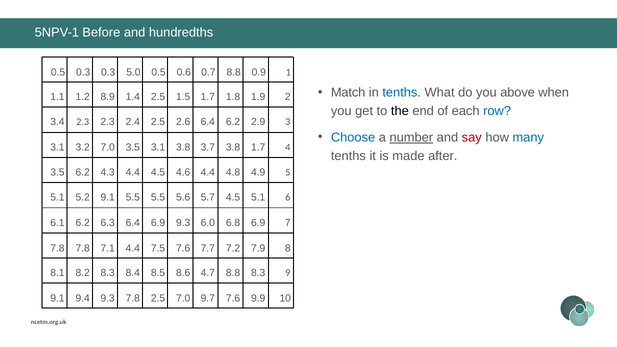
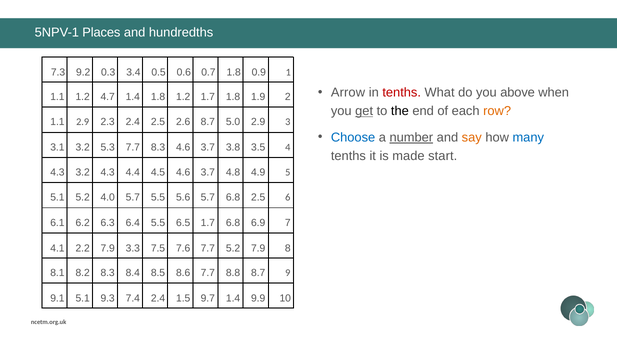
Before: Before -> Places
0.5 at (58, 72): 0.5 -> 7.3
0.3 at (83, 72): 0.3 -> 9.2
5.0: 5.0 -> 3.4
8.8 at (234, 72): 8.8 -> 1.8
Match: Match -> Arrow
tenths at (402, 93) colour: blue -> red
8.9: 8.9 -> 4.7
2.5 at (158, 97): 2.5 -> 1.8
1.5 at (183, 97): 1.5 -> 1.2
get underline: none -> present
row colour: blue -> orange
3.4 at (57, 122): 3.4 -> 1.1
6.4 at (208, 122): 6.4 -> 8.7
6.2 at (233, 122): 6.2 -> 5.0
2.3 at (83, 122): 2.3 -> 2.9
say colour: red -> orange
7.0 at (108, 147): 7.0 -> 5.3
3.5 at (133, 147): 3.5 -> 7.7
3.1 at (158, 147): 3.1 -> 8.3
3.8 at (183, 147): 3.8 -> 4.6
1.7 at (258, 147): 1.7 -> 3.5
after: after -> start
3.5 at (57, 172): 3.5 -> 4.3
6.2 at (83, 172): 6.2 -> 3.2
4.4 at (208, 172): 4.4 -> 3.7
9.1 at (108, 198): 9.1 -> 4.0
5.5 at (133, 198): 5.5 -> 5.7
4.5 at (233, 198): 4.5 -> 6.8
5.1 at (258, 198): 5.1 -> 2.5
6.9 at (158, 223): 6.9 -> 5.5
9.3 at (183, 223): 9.3 -> 6.5
6.0 at (208, 223): 6.0 -> 1.7
7.8 at (57, 248): 7.8 -> 4.1
7.8 at (83, 248): 7.8 -> 2.2
7.1 at (108, 248): 7.1 -> 7.9
4.4 at (133, 248): 4.4 -> 3.3
7.2 at (233, 248): 7.2 -> 5.2
4.7 at (208, 273): 4.7 -> 7.7
8.3 at (258, 273): 8.3 -> 8.7
9.4 at (83, 298): 9.4 -> 5.1
7.8 at (133, 298): 7.8 -> 7.4
2.5 at (158, 298): 2.5 -> 2.4
7.0 at (183, 298): 7.0 -> 1.5
7.6 at (233, 298): 7.6 -> 1.4
